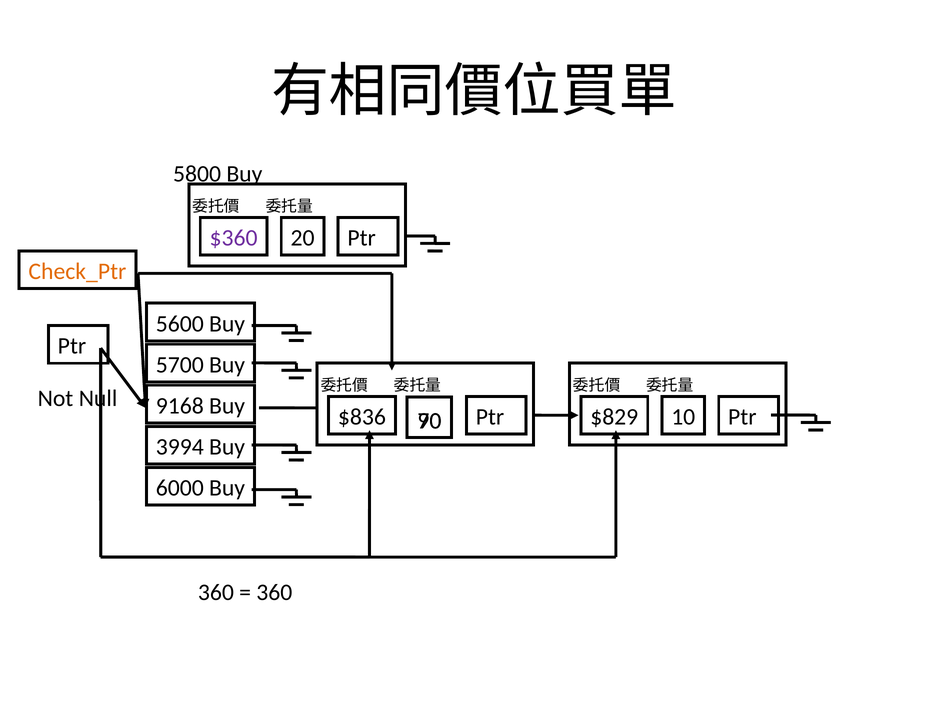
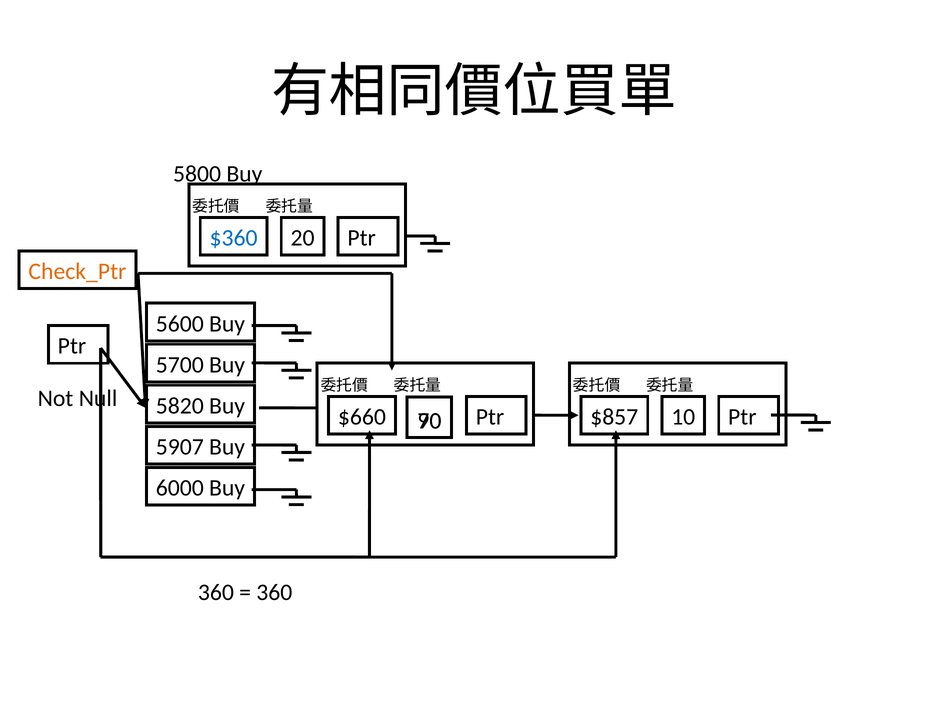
$360 colour: purple -> blue
9168: 9168 -> 5820
$836: $836 -> $660
$829: $829 -> $857
3994: 3994 -> 5907
